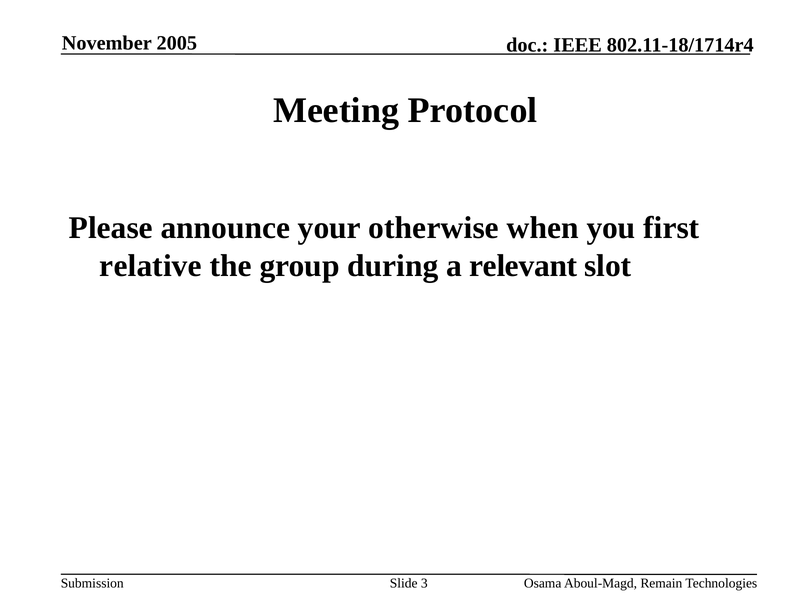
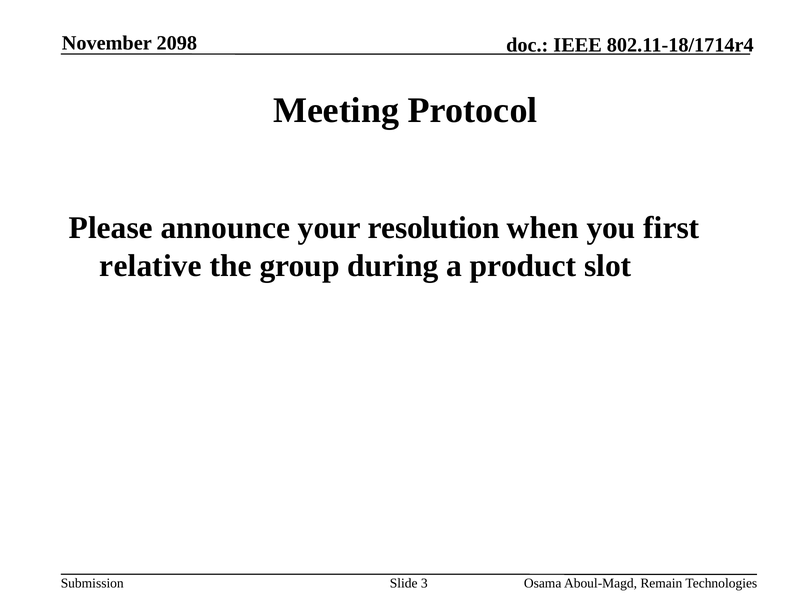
2005: 2005 -> 2098
otherwise: otherwise -> resolution
relevant: relevant -> product
